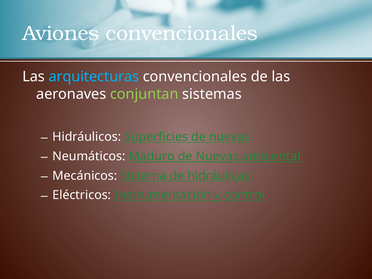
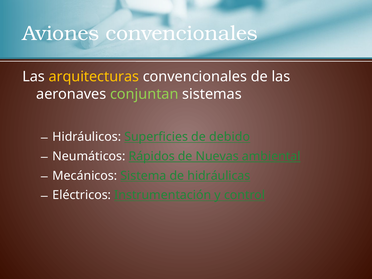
arquitecturas colour: light blue -> yellow
Superficies de nuevas: nuevas -> debido
Maduro: Maduro -> Rápidos
